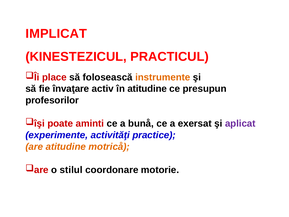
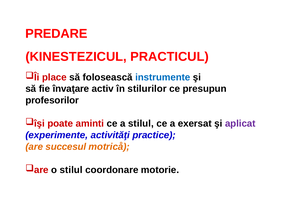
IMPLICAT: IMPLICAT -> PREDARE
instrumente colour: orange -> blue
în atitudine: atitudine -> stilurilor
a bunå: bunå -> stilul
are atitudine: atitudine -> succesul
